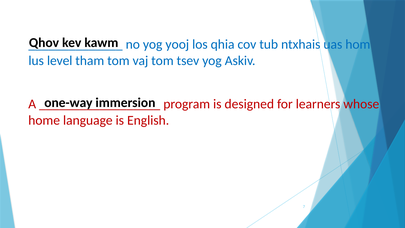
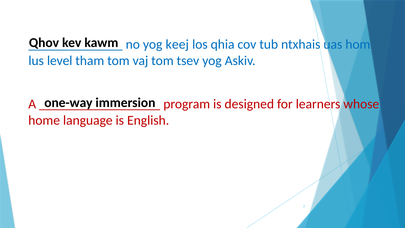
yooj: yooj -> keej
